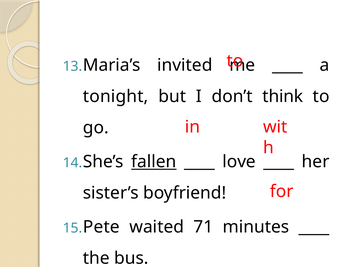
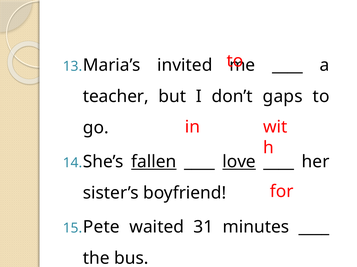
tonight: tonight -> teacher
think: think -> gaps
love underline: none -> present
71: 71 -> 31
